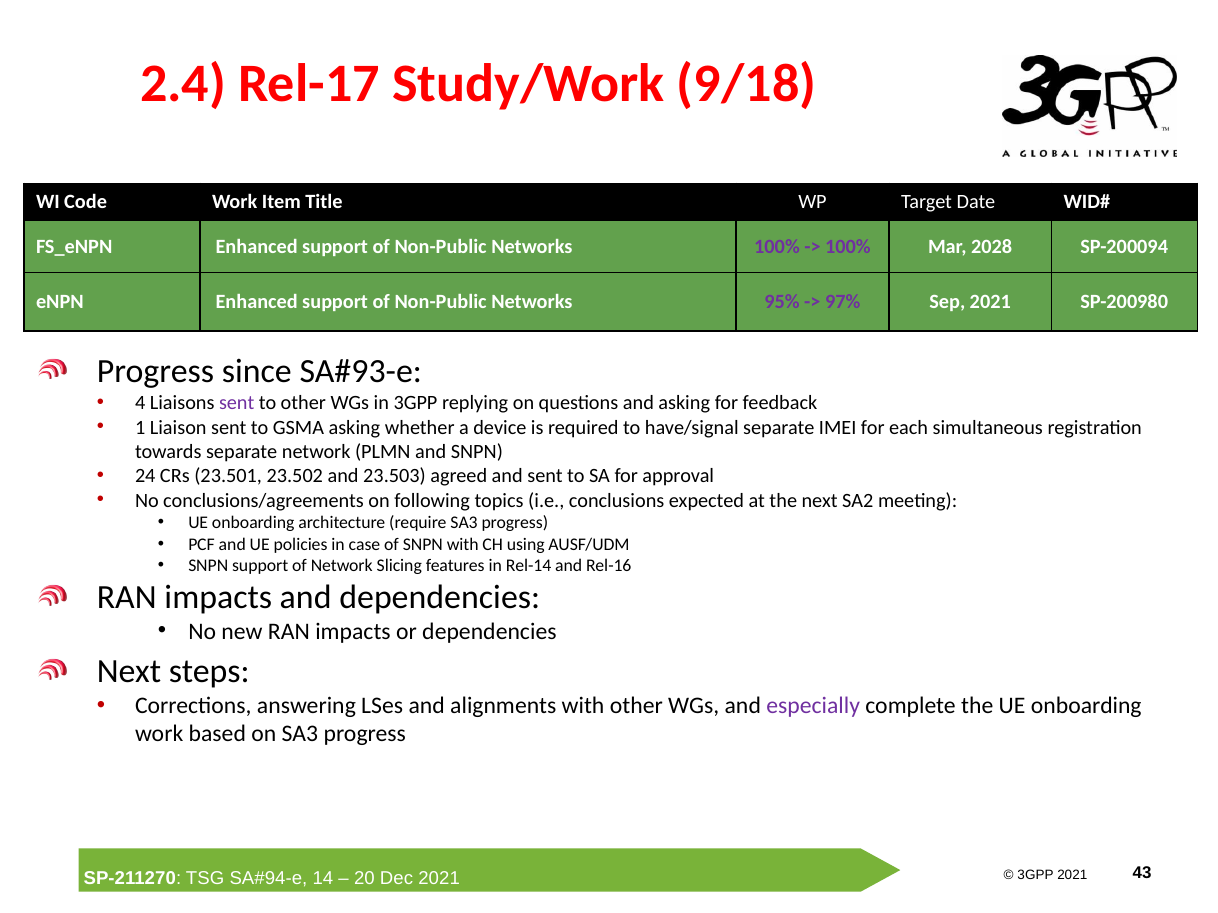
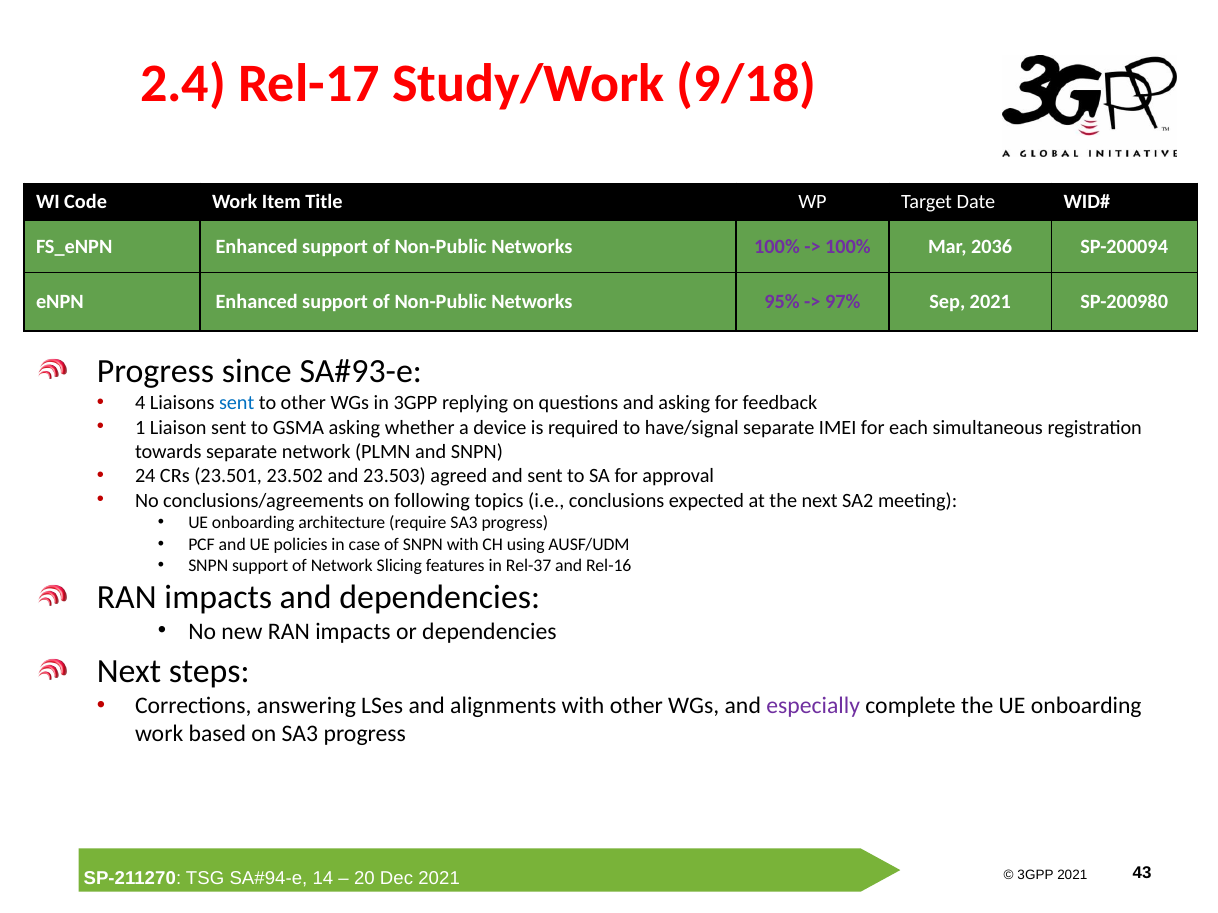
2028: 2028 -> 2036
sent at (237, 403) colour: purple -> blue
Rel-14: Rel-14 -> Rel-37
